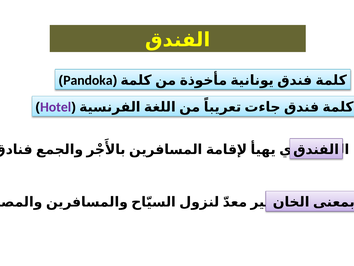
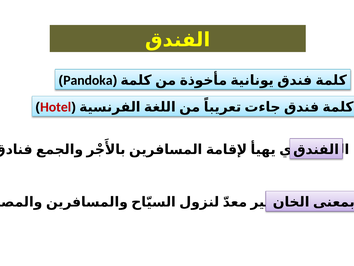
Hotel colour: purple -> red
